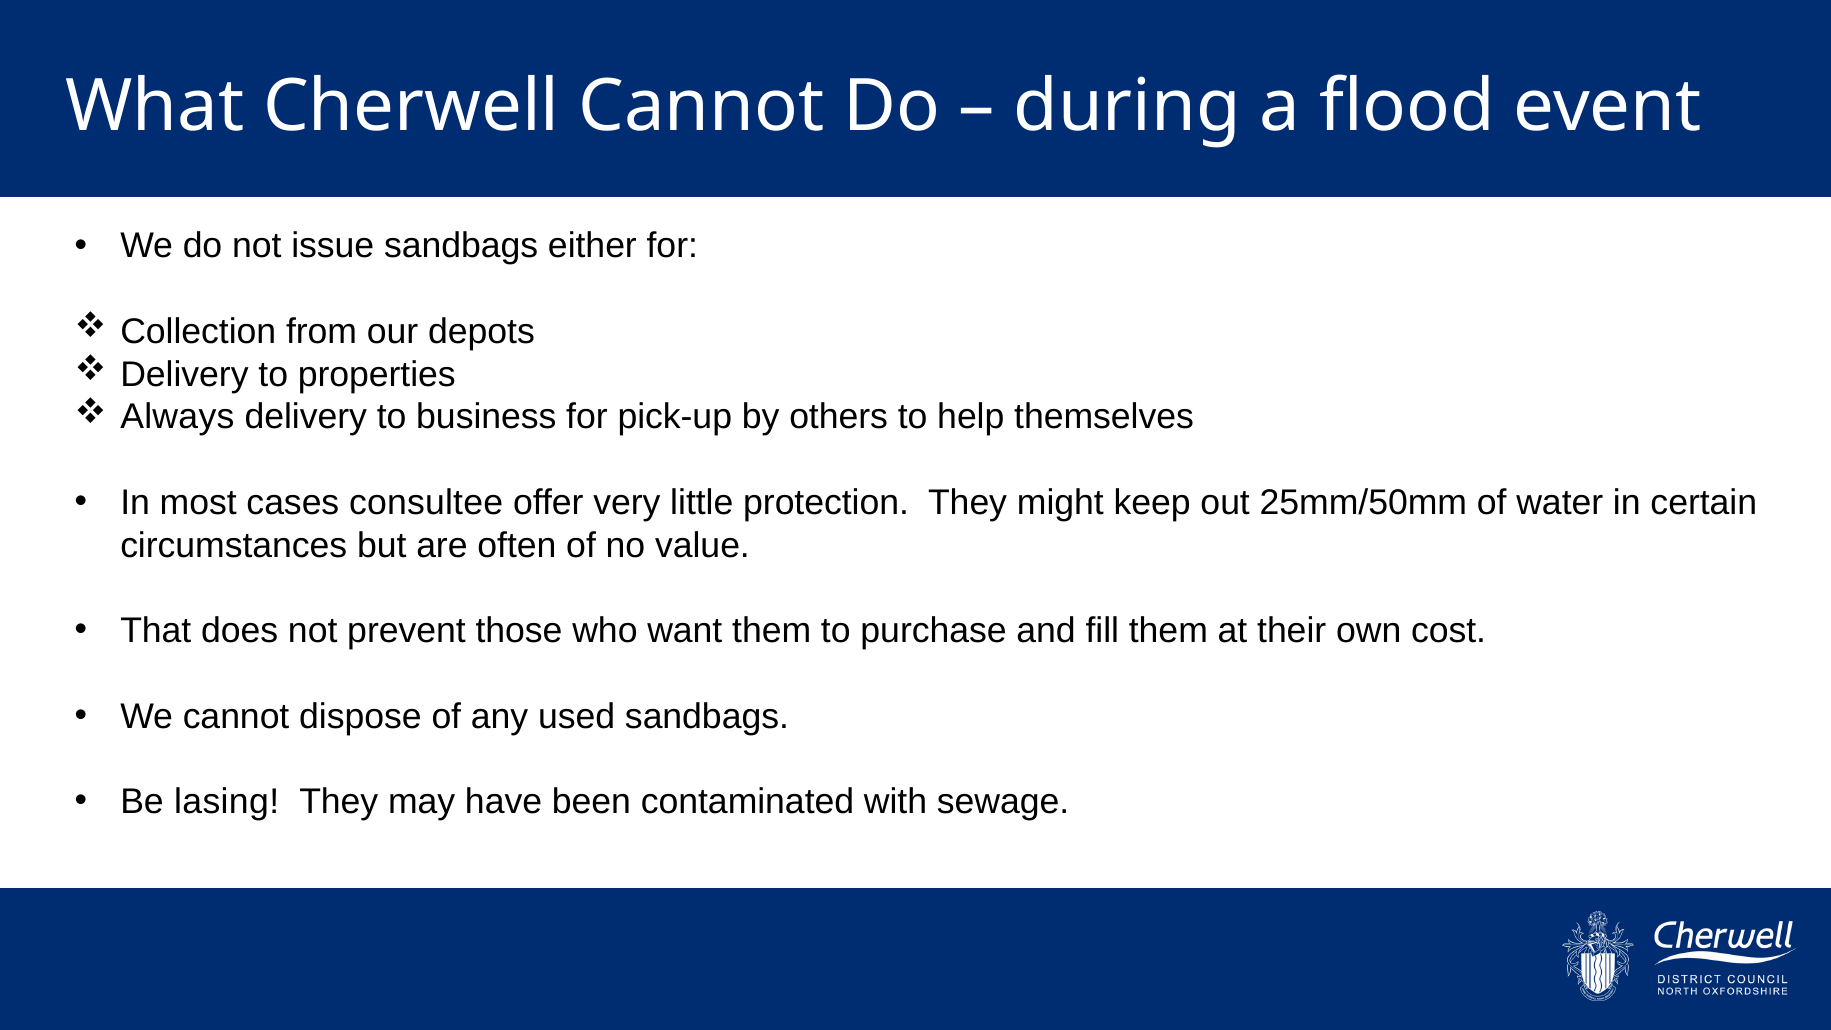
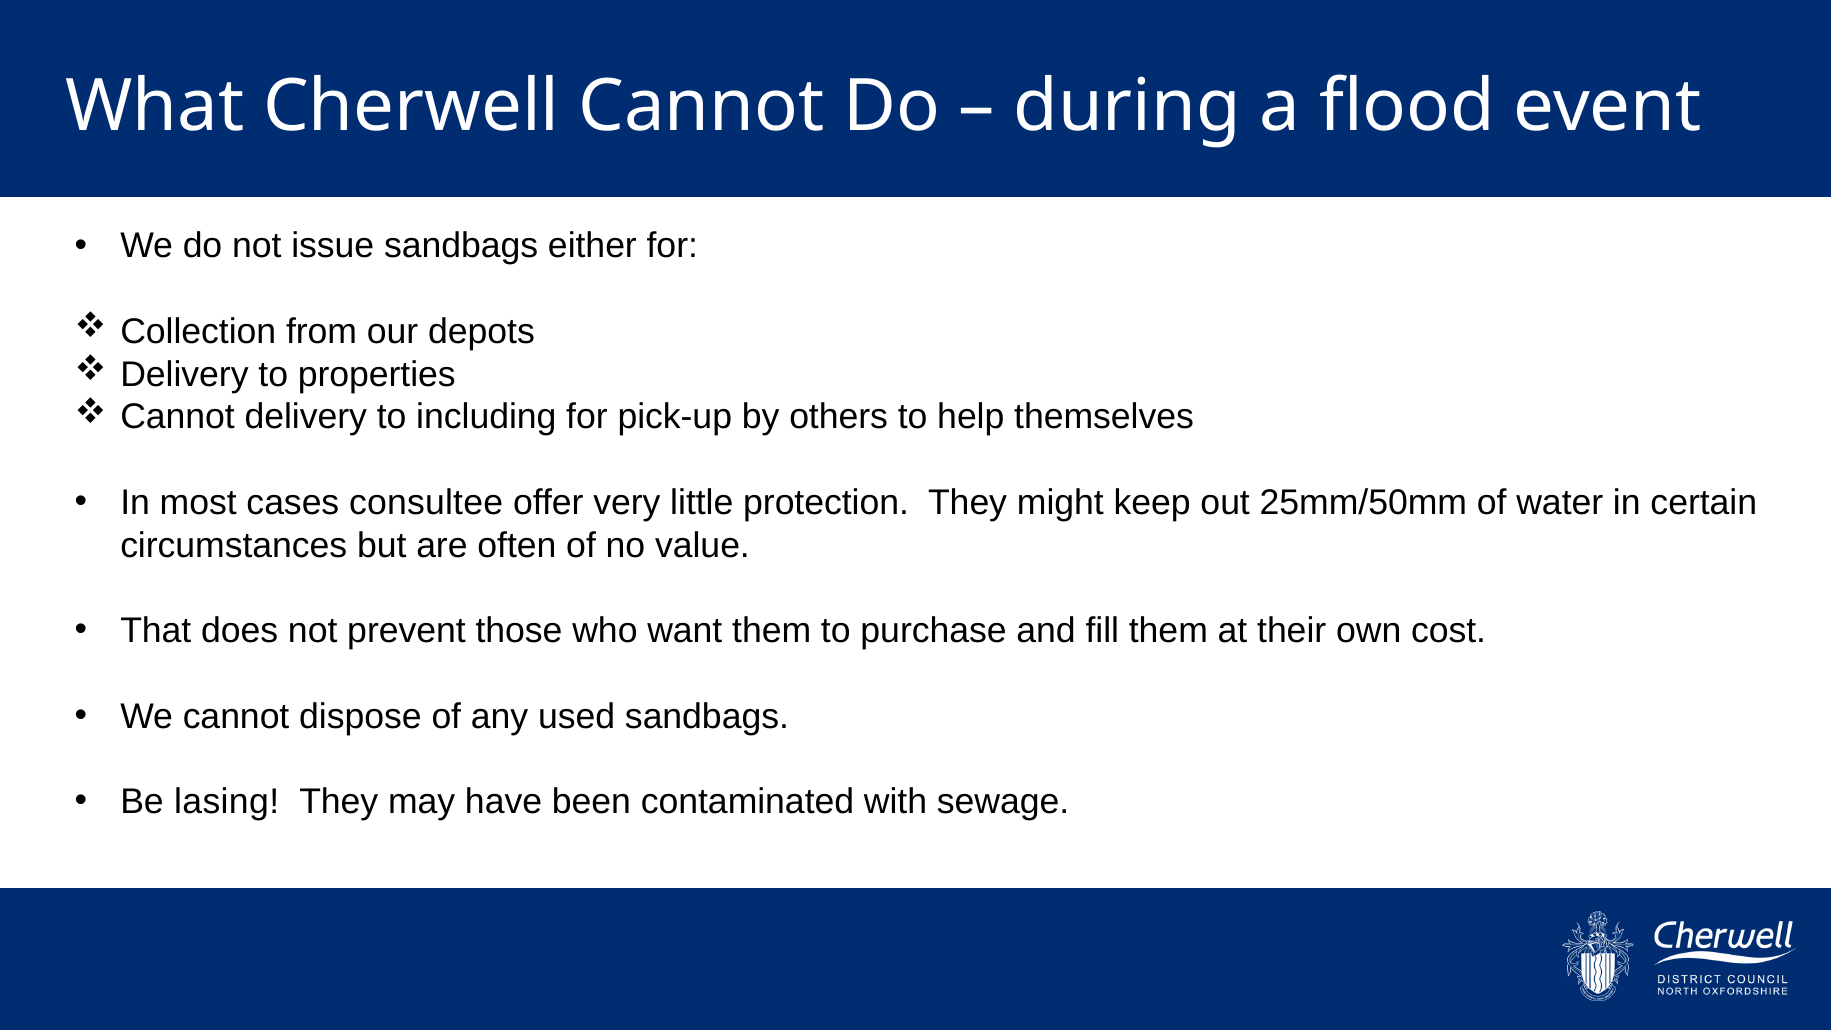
Always at (177, 417): Always -> Cannot
business: business -> including
